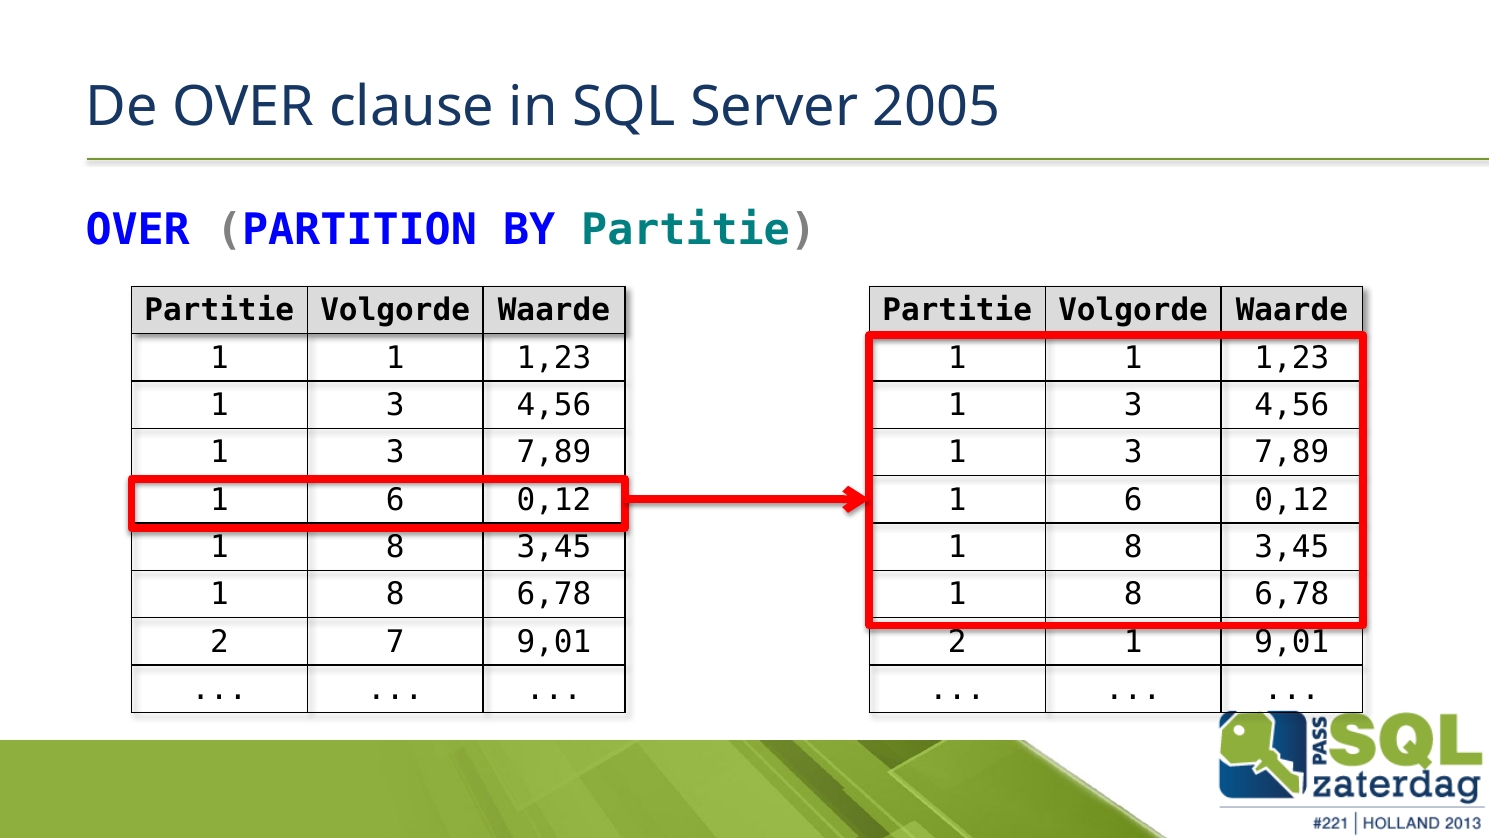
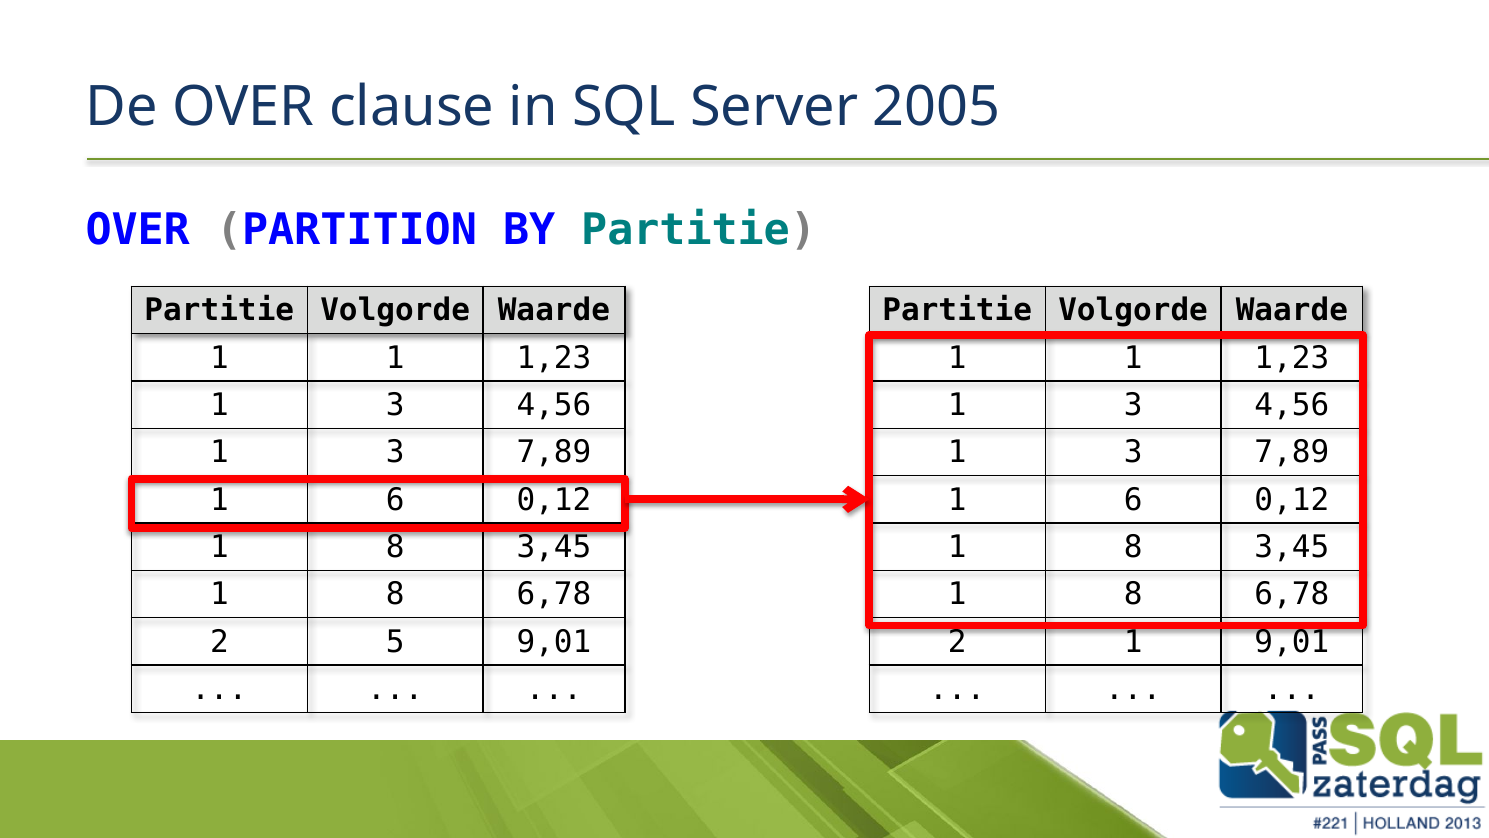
7: 7 -> 5
